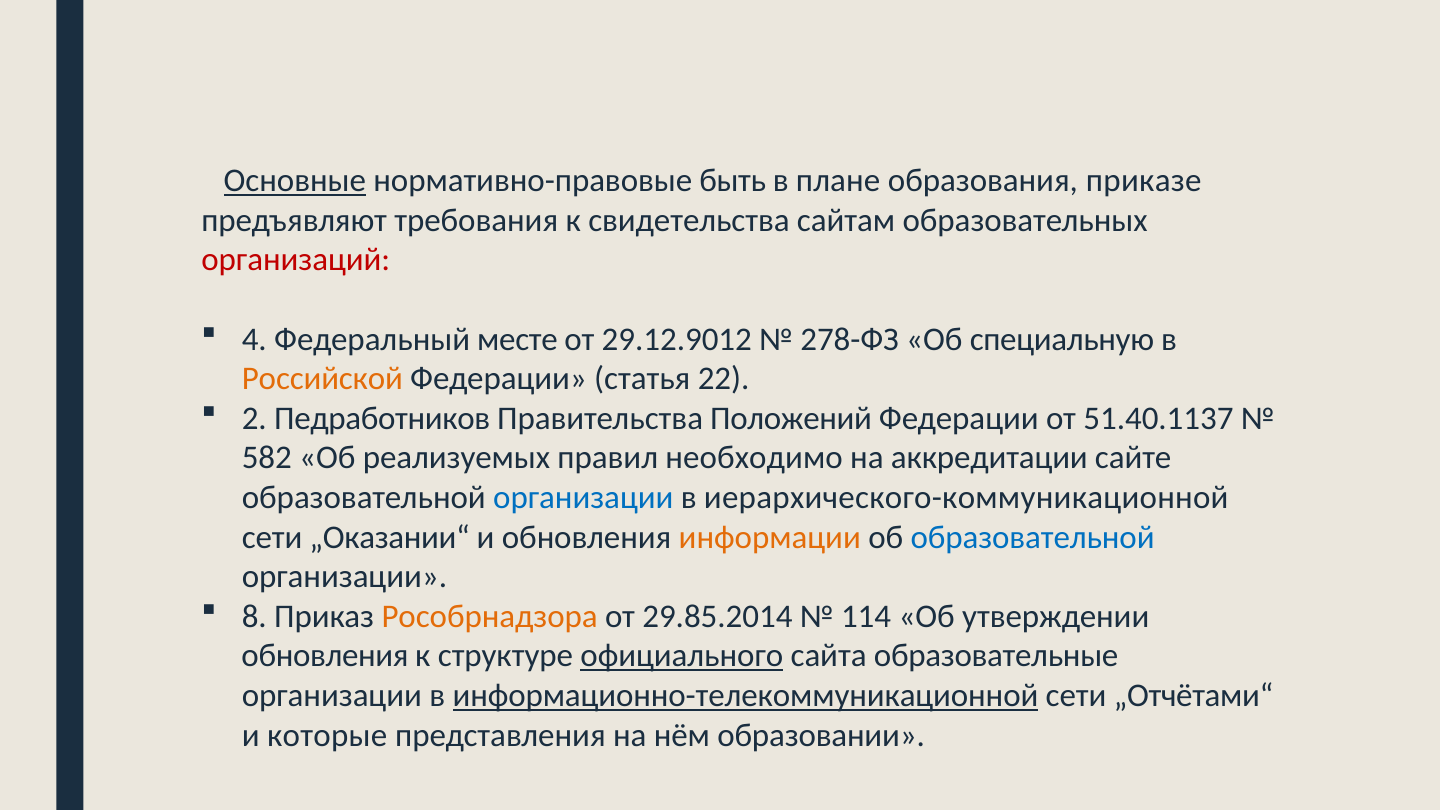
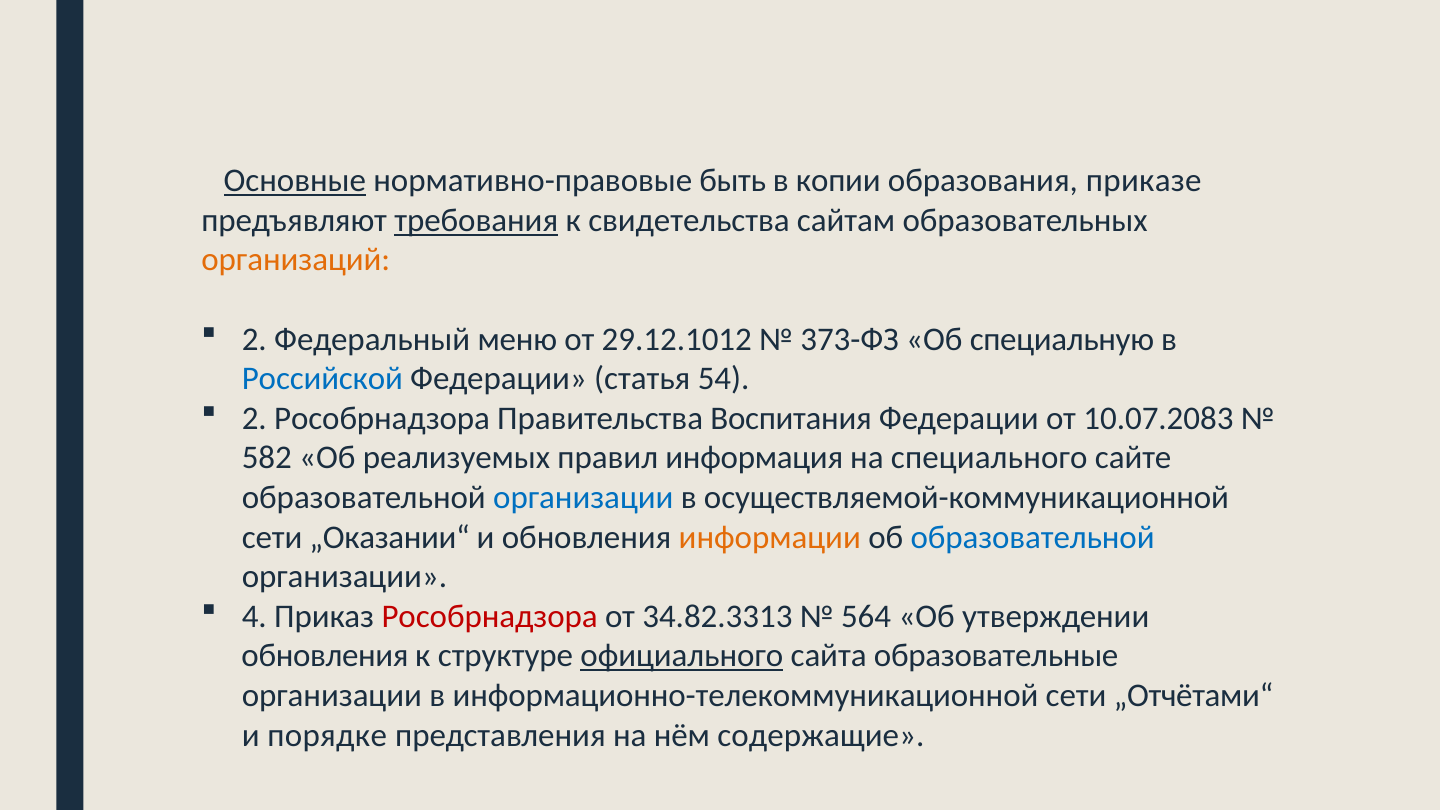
плане: плане -> копии
требования underline: none -> present
организаций colour: red -> orange
4 at (254, 339): 4 -> 2
месте: месте -> меню
29.12.9012: 29.12.9012 -> 29.12.1012
278-ФЗ: 278-ФЗ -> 373-ФЗ
Российской colour: orange -> blue
22: 22 -> 54
2 Педработников: Педработников -> Рособрнадзора
Положений: Положений -> Воспитания
51.40.1137: 51.40.1137 -> 10.07.2083
необходимо: необходимо -> информация
аккредитации: аккредитации -> специального
иерархического-коммуникационной: иерархического-коммуникационной -> осуществляемой-коммуникационной
8: 8 -> 4
Рособрнадзора at (490, 616) colour: orange -> red
29.85.2014: 29.85.2014 -> 34.82.3313
114: 114 -> 564
информационно-телекоммуникационной underline: present -> none
которые: которые -> порядке
образовании: образовании -> содержащие
